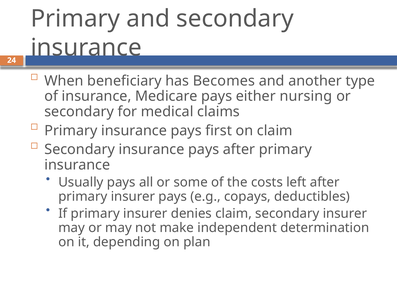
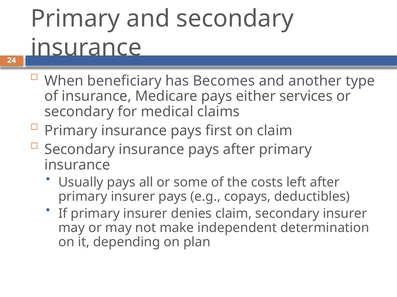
nursing: nursing -> services
